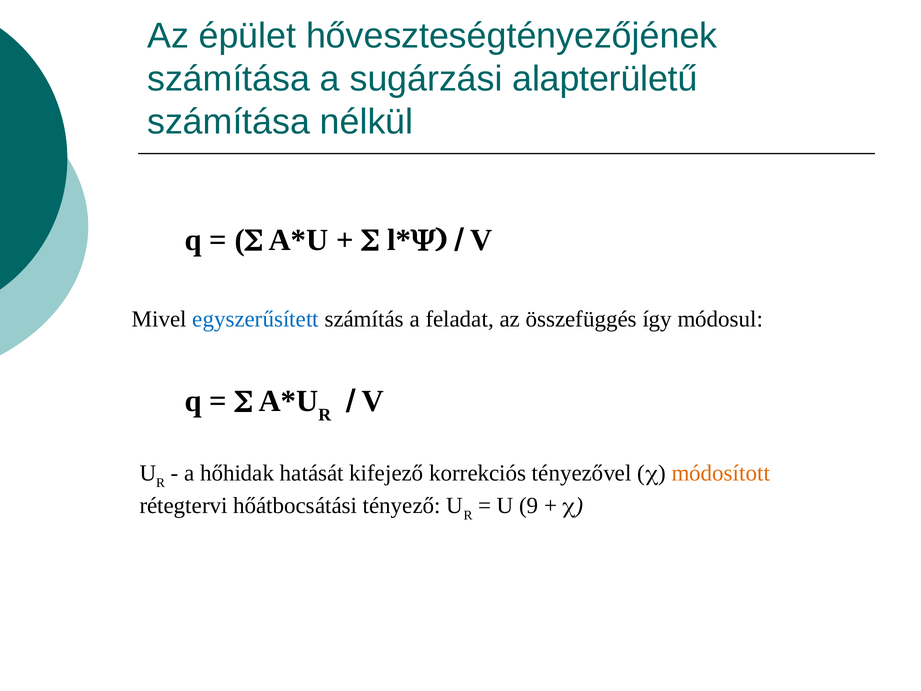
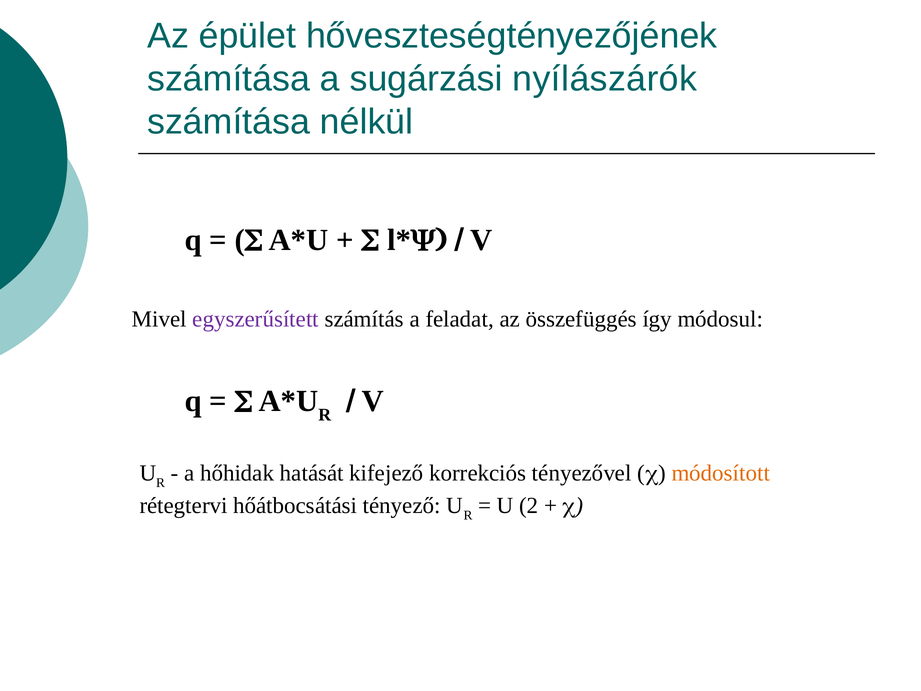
alapterületű: alapterületű -> nyílászárók
egyszerűsített colour: blue -> purple
9: 9 -> 2
